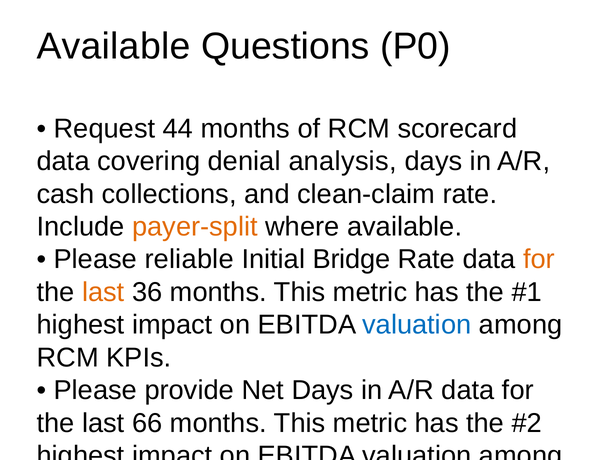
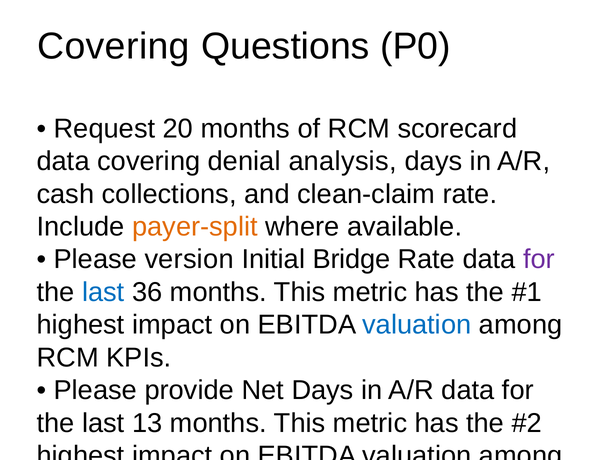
Available at (114, 47): Available -> Covering
44: 44 -> 20
reliable: reliable -> version
for at (539, 259) colour: orange -> purple
last at (103, 292) colour: orange -> blue
66: 66 -> 13
